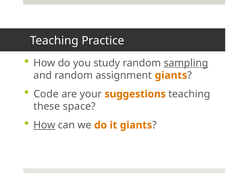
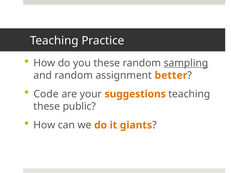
you study: study -> these
assignment giants: giants -> better
space: space -> public
How at (44, 125) underline: present -> none
